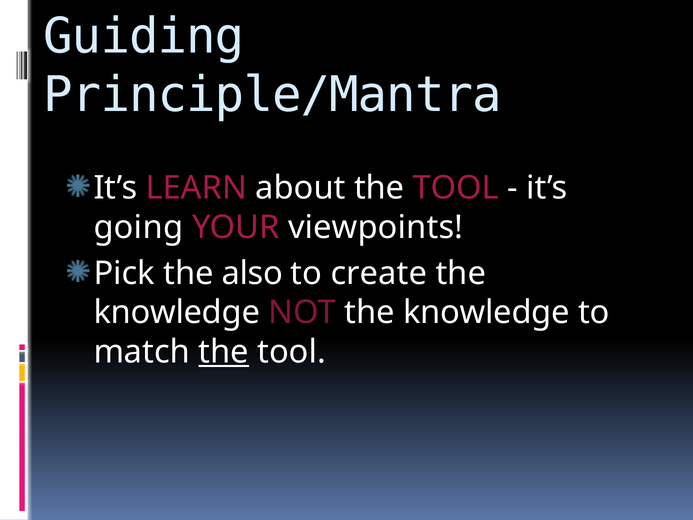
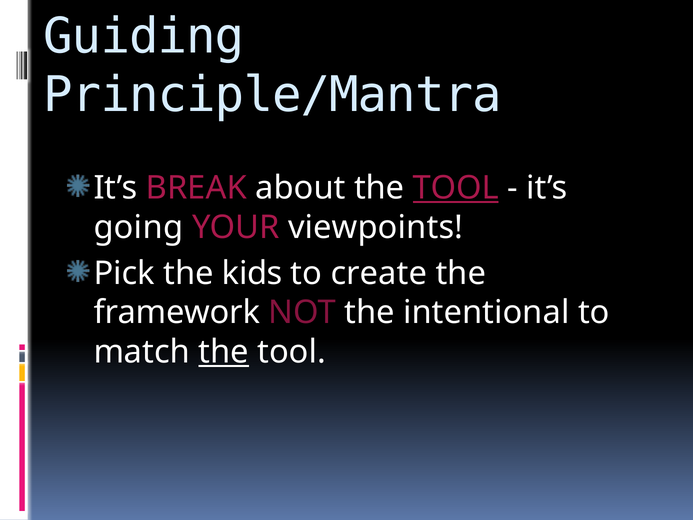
LEARN: LEARN -> BREAK
TOOL at (456, 188) underline: none -> present
also: also -> kids
knowledge at (177, 312): knowledge -> framework
NOT the knowledge: knowledge -> intentional
